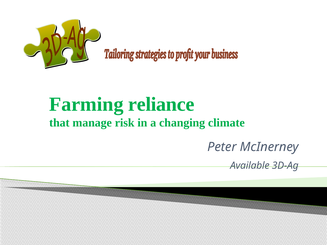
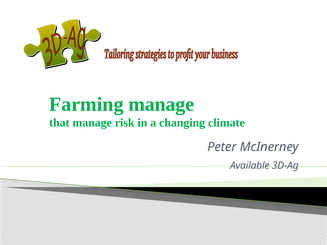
Farming reliance: reliance -> manage
